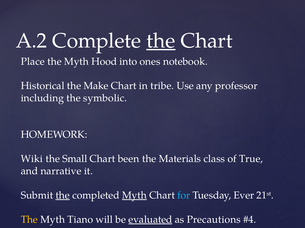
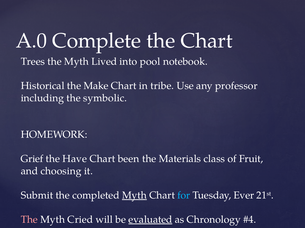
A.2: A.2 -> A.0
the at (161, 41) underline: present -> none
Place: Place -> Trees
Hood: Hood -> Lived
ones: ones -> pool
Wiki: Wiki -> Grief
Small: Small -> Have
True: True -> Fruit
narrative: narrative -> choosing
the at (63, 196) underline: present -> none
The at (29, 220) colour: yellow -> pink
Tiano: Tiano -> Cried
Precautions: Precautions -> Chronology
